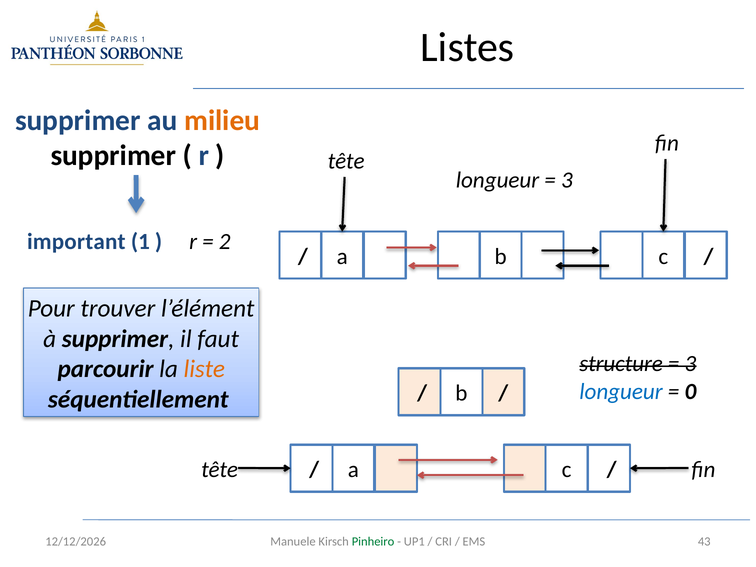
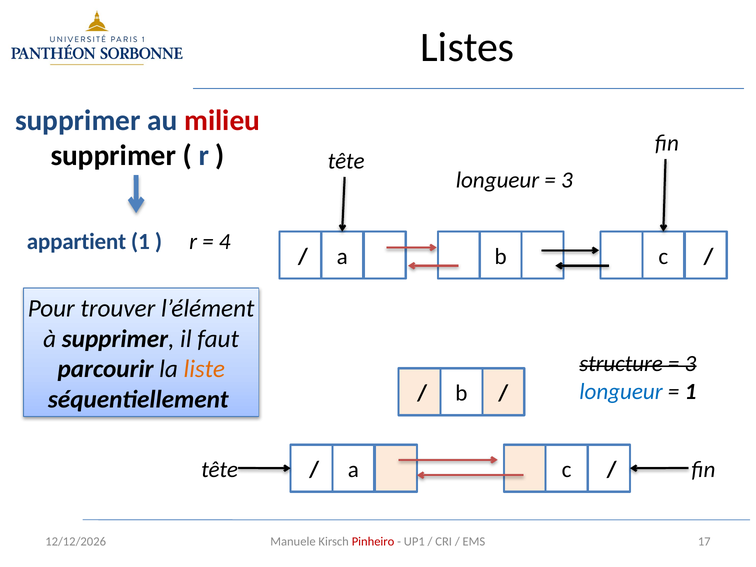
milieu colour: orange -> red
important: important -> appartient
2: 2 -> 4
0 at (690, 392): 0 -> 1
Pinheiro colour: green -> red
43: 43 -> 17
